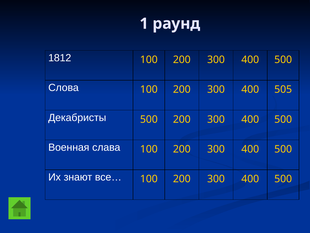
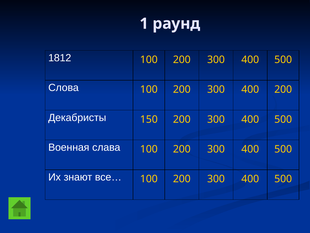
400 505: 505 -> 200
Декабристы 500: 500 -> 150
